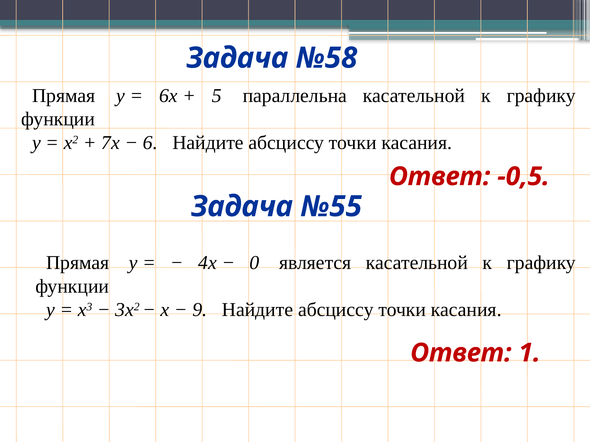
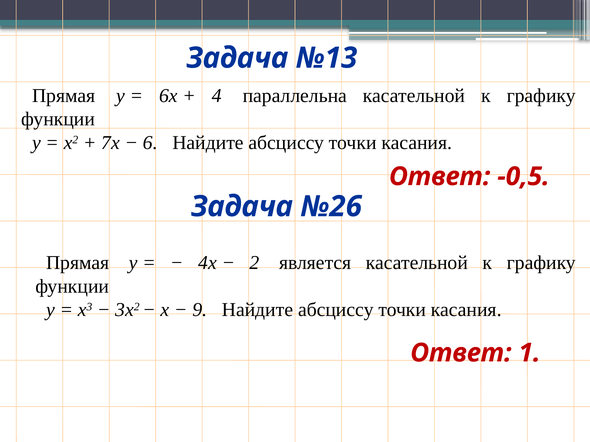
№58: №58 -> №13
5: 5 -> 4
№55: №55 -> №26
0: 0 -> 2
